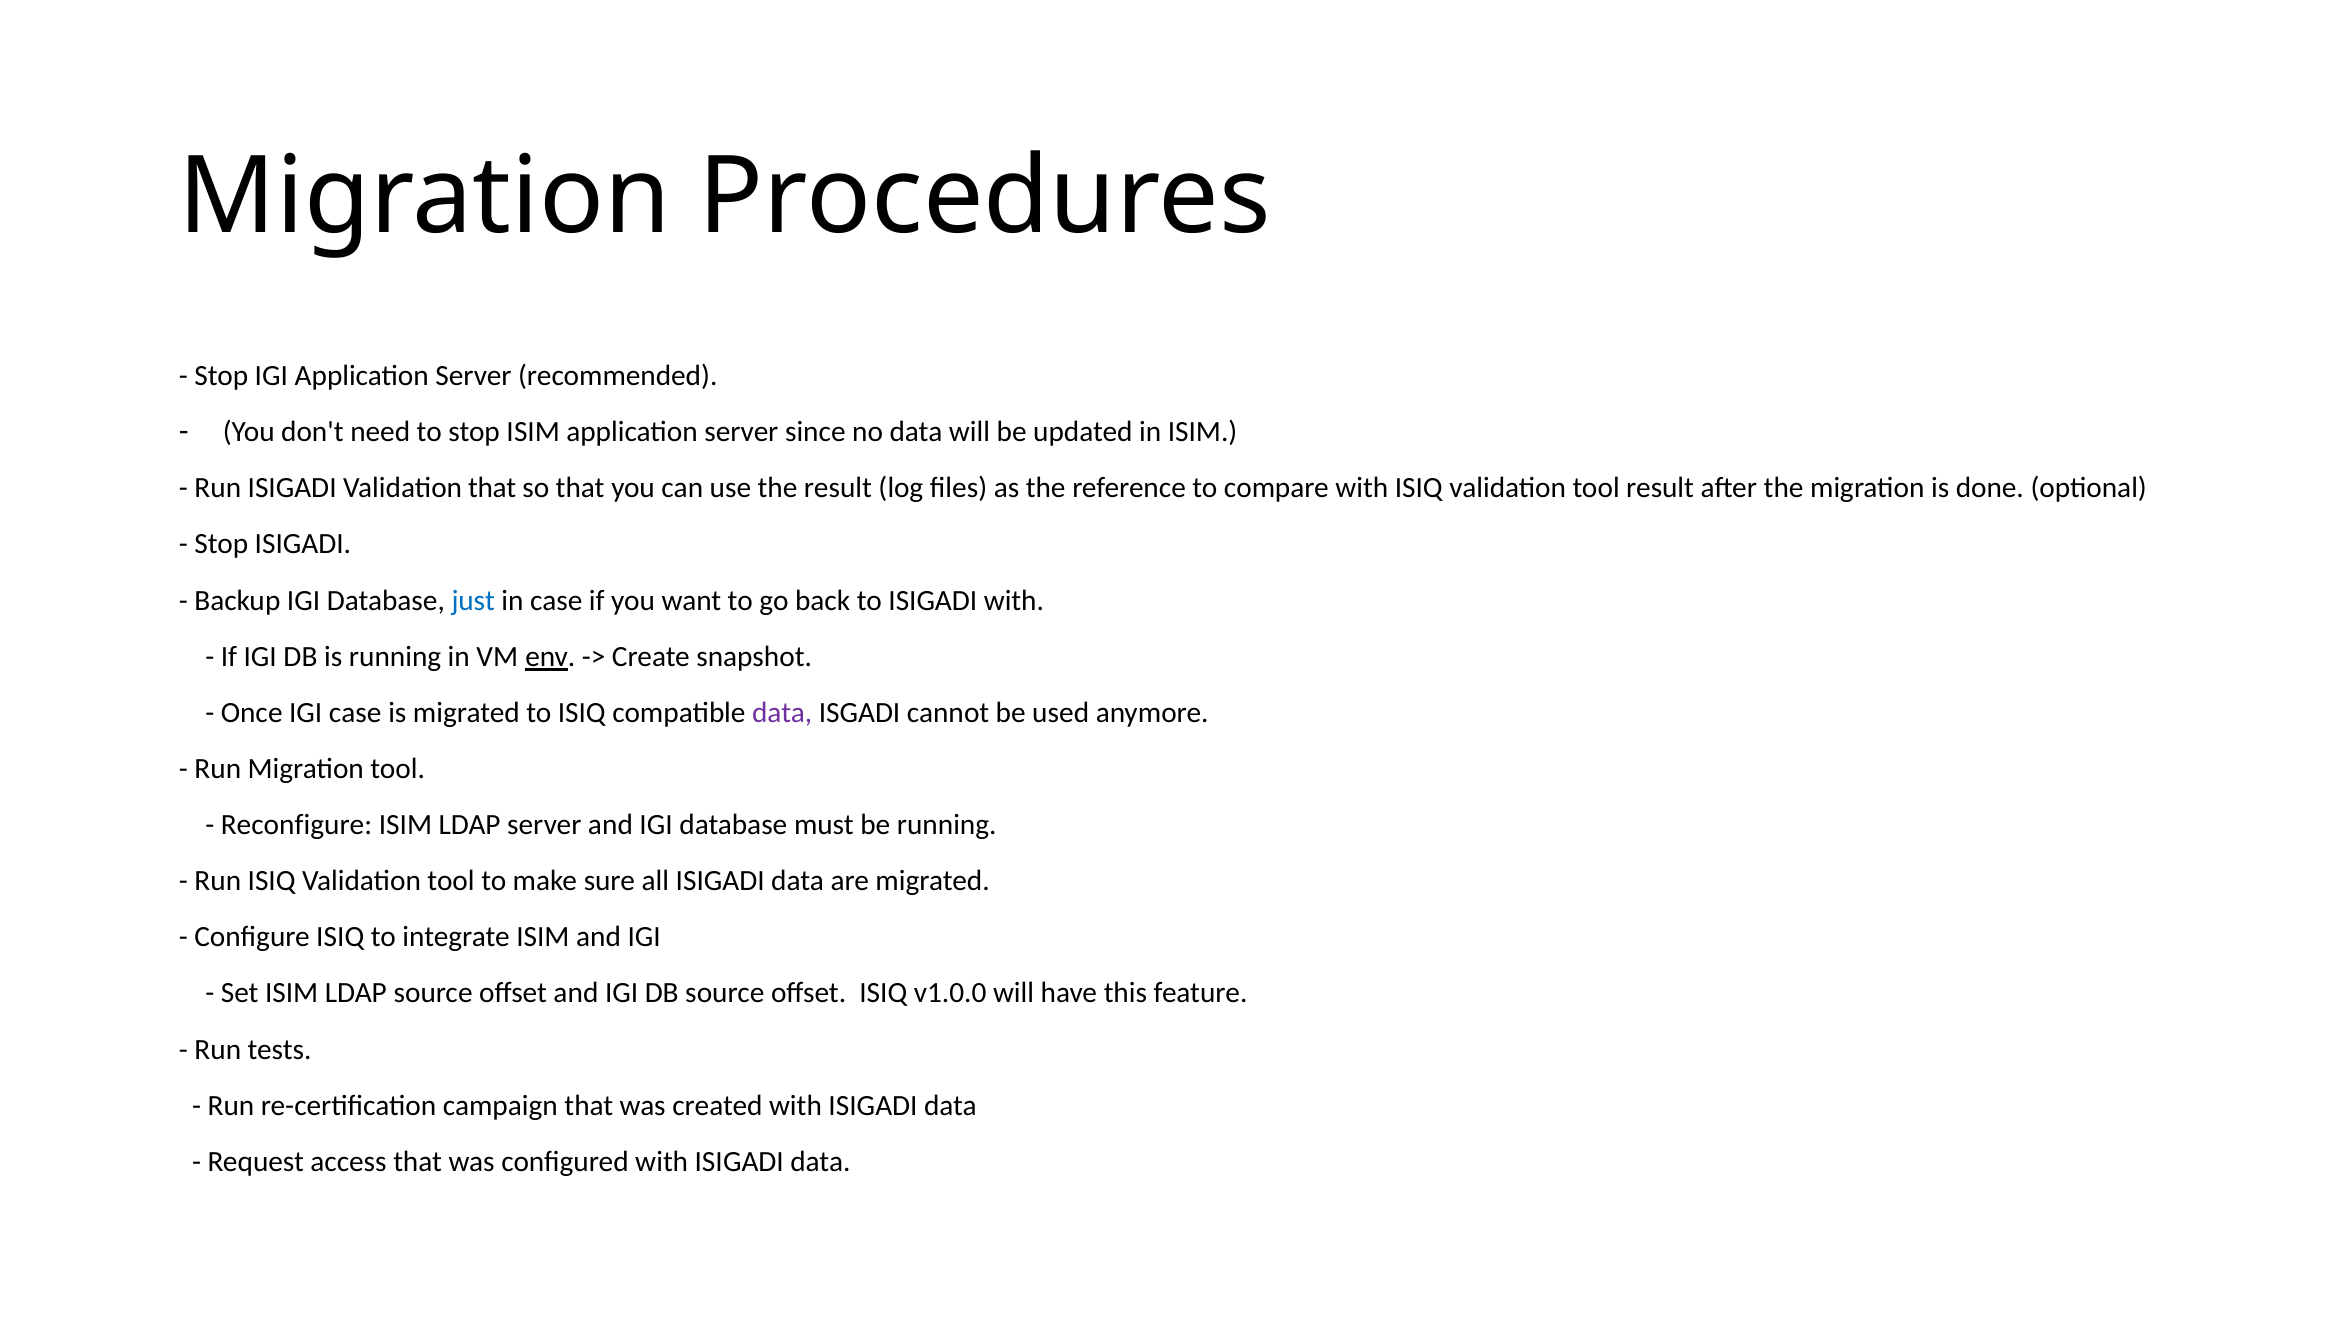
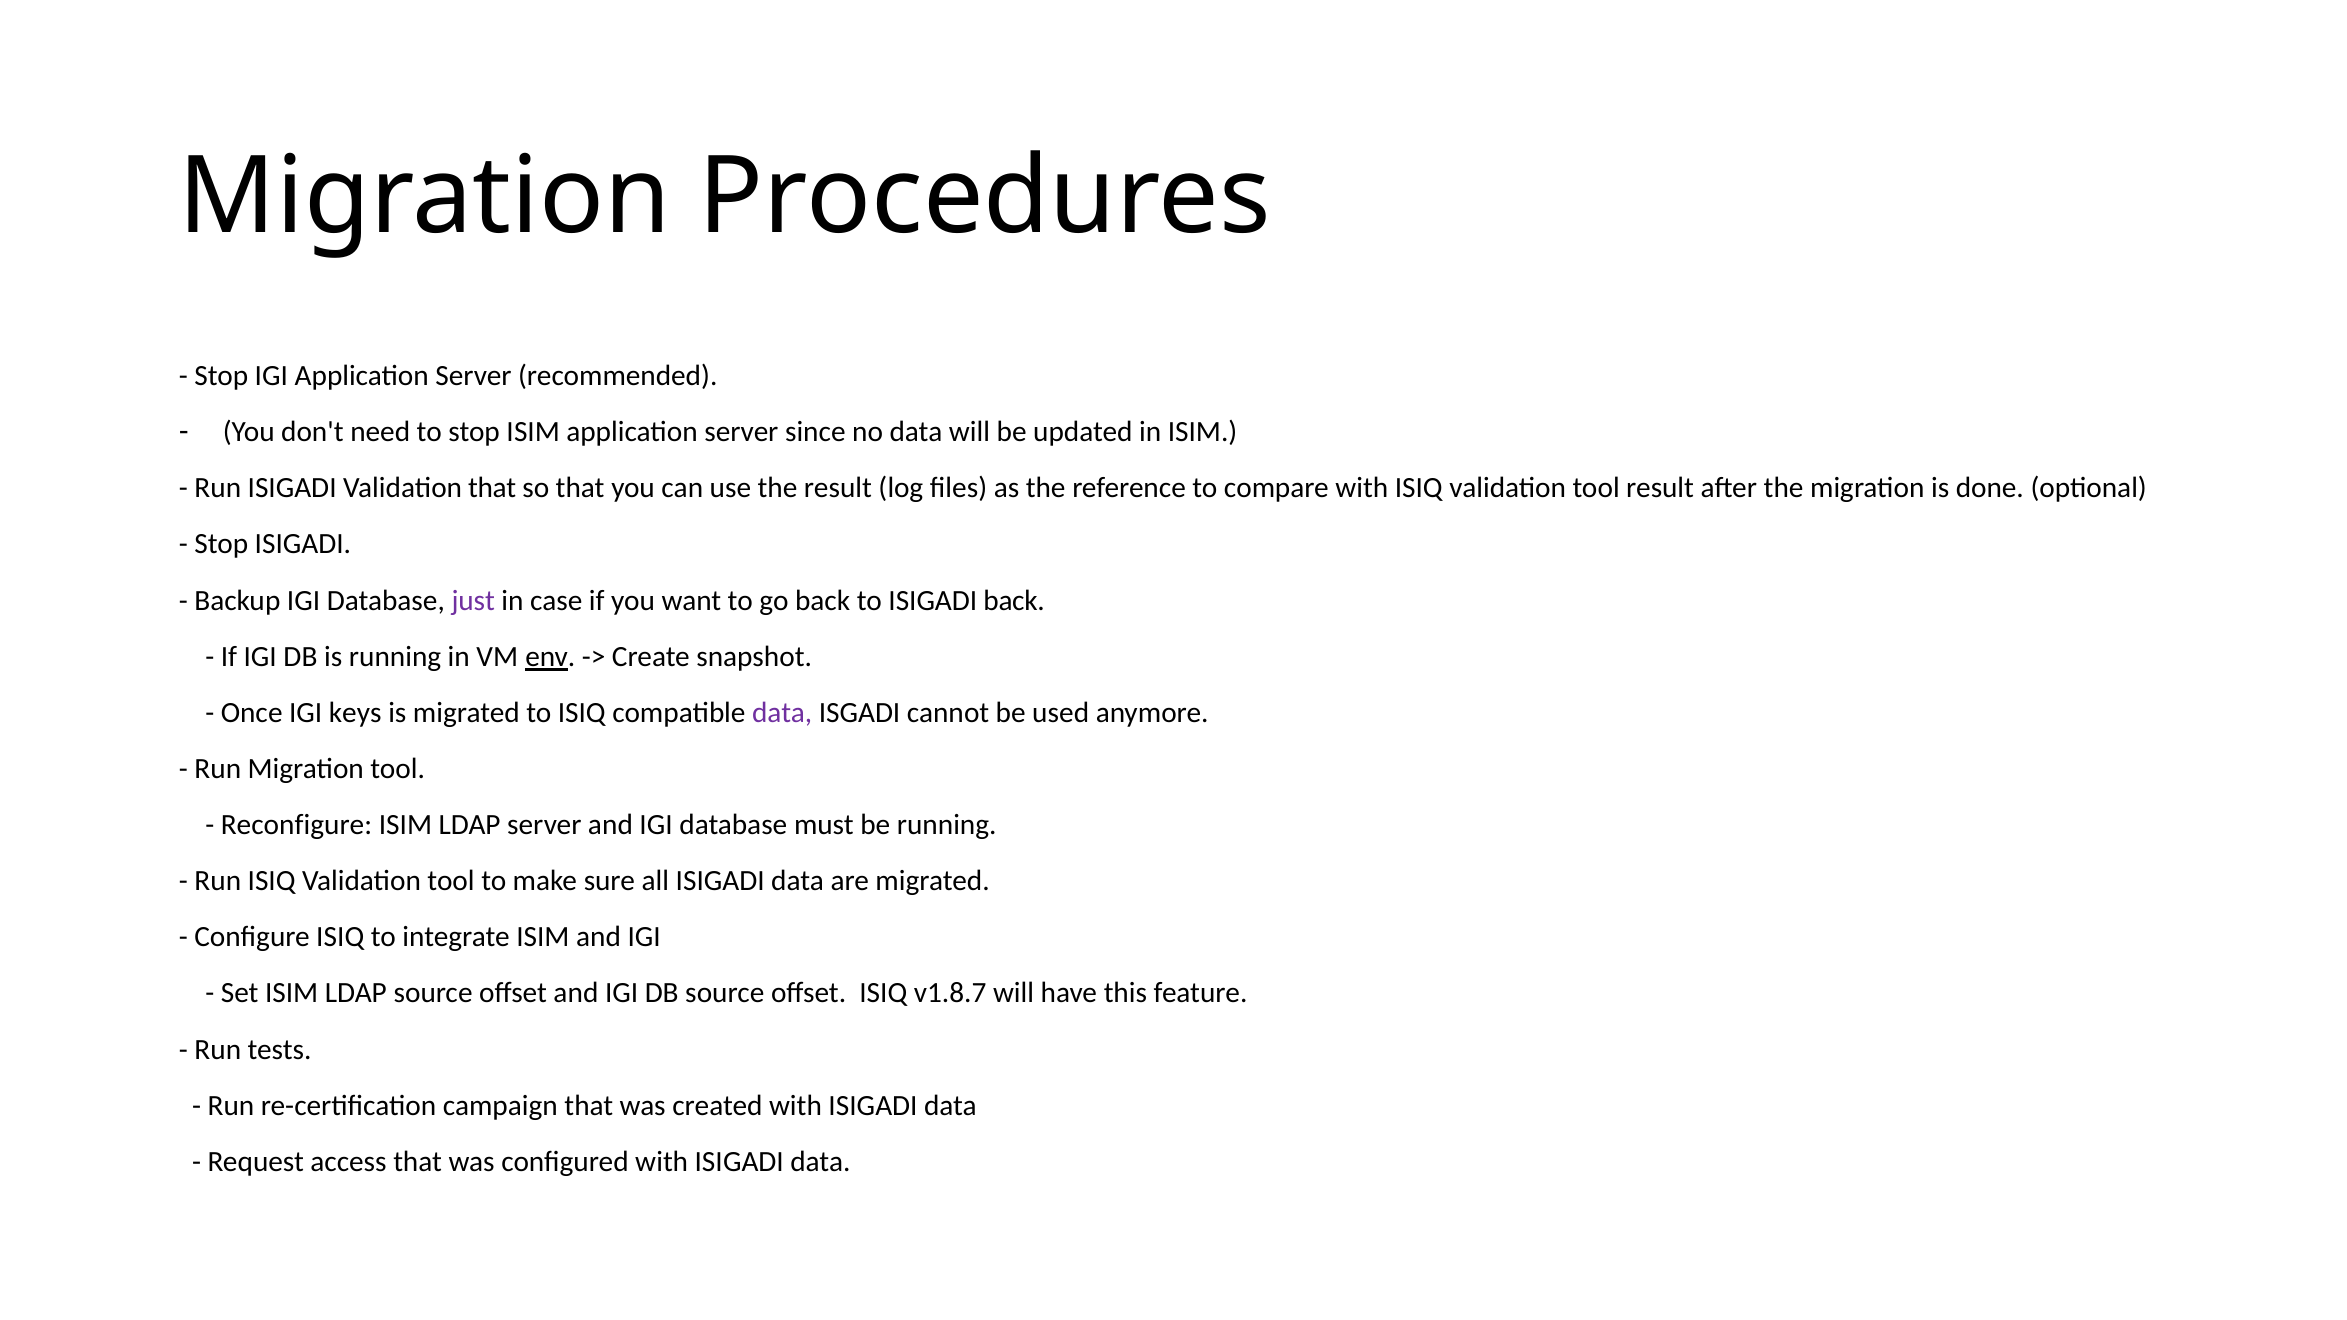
just colour: blue -> purple
ISIGADI with: with -> back
IGI case: case -> keys
v1.0.0: v1.0.0 -> v1.8.7
